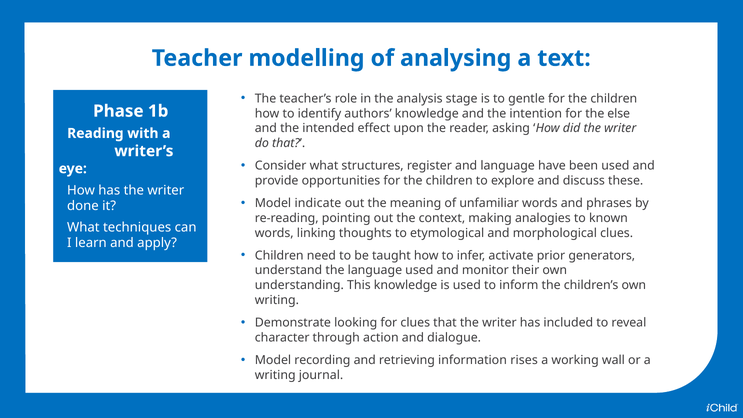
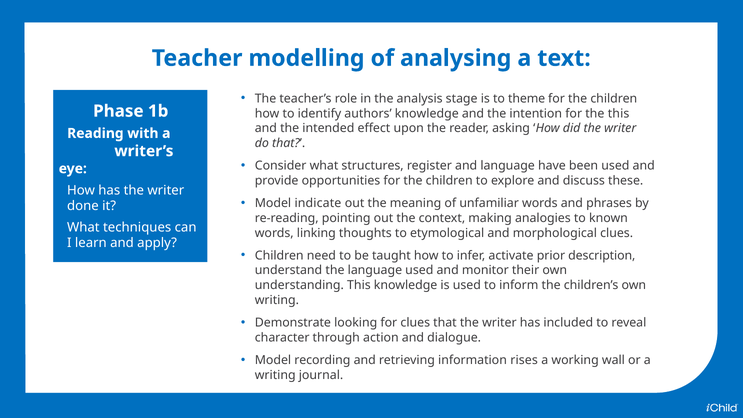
gentle: gentle -> theme
the else: else -> this
generators: generators -> description
